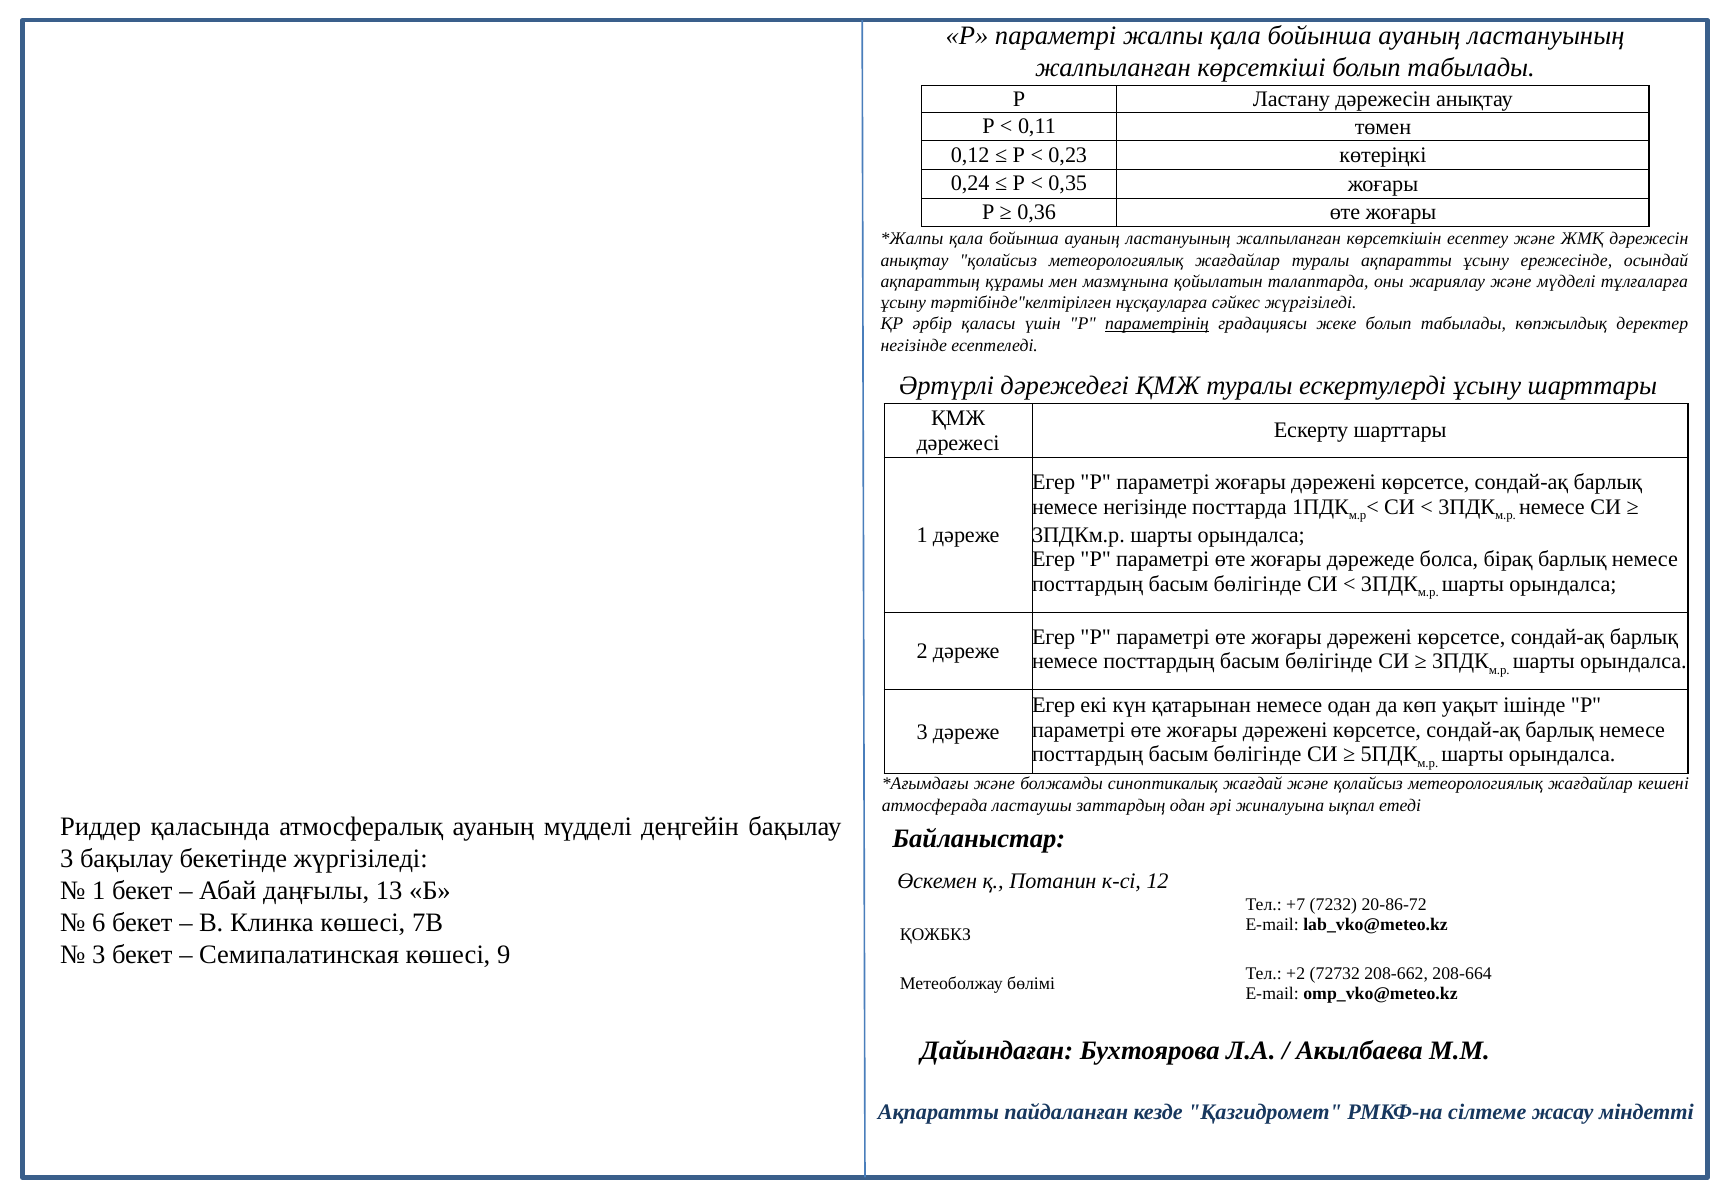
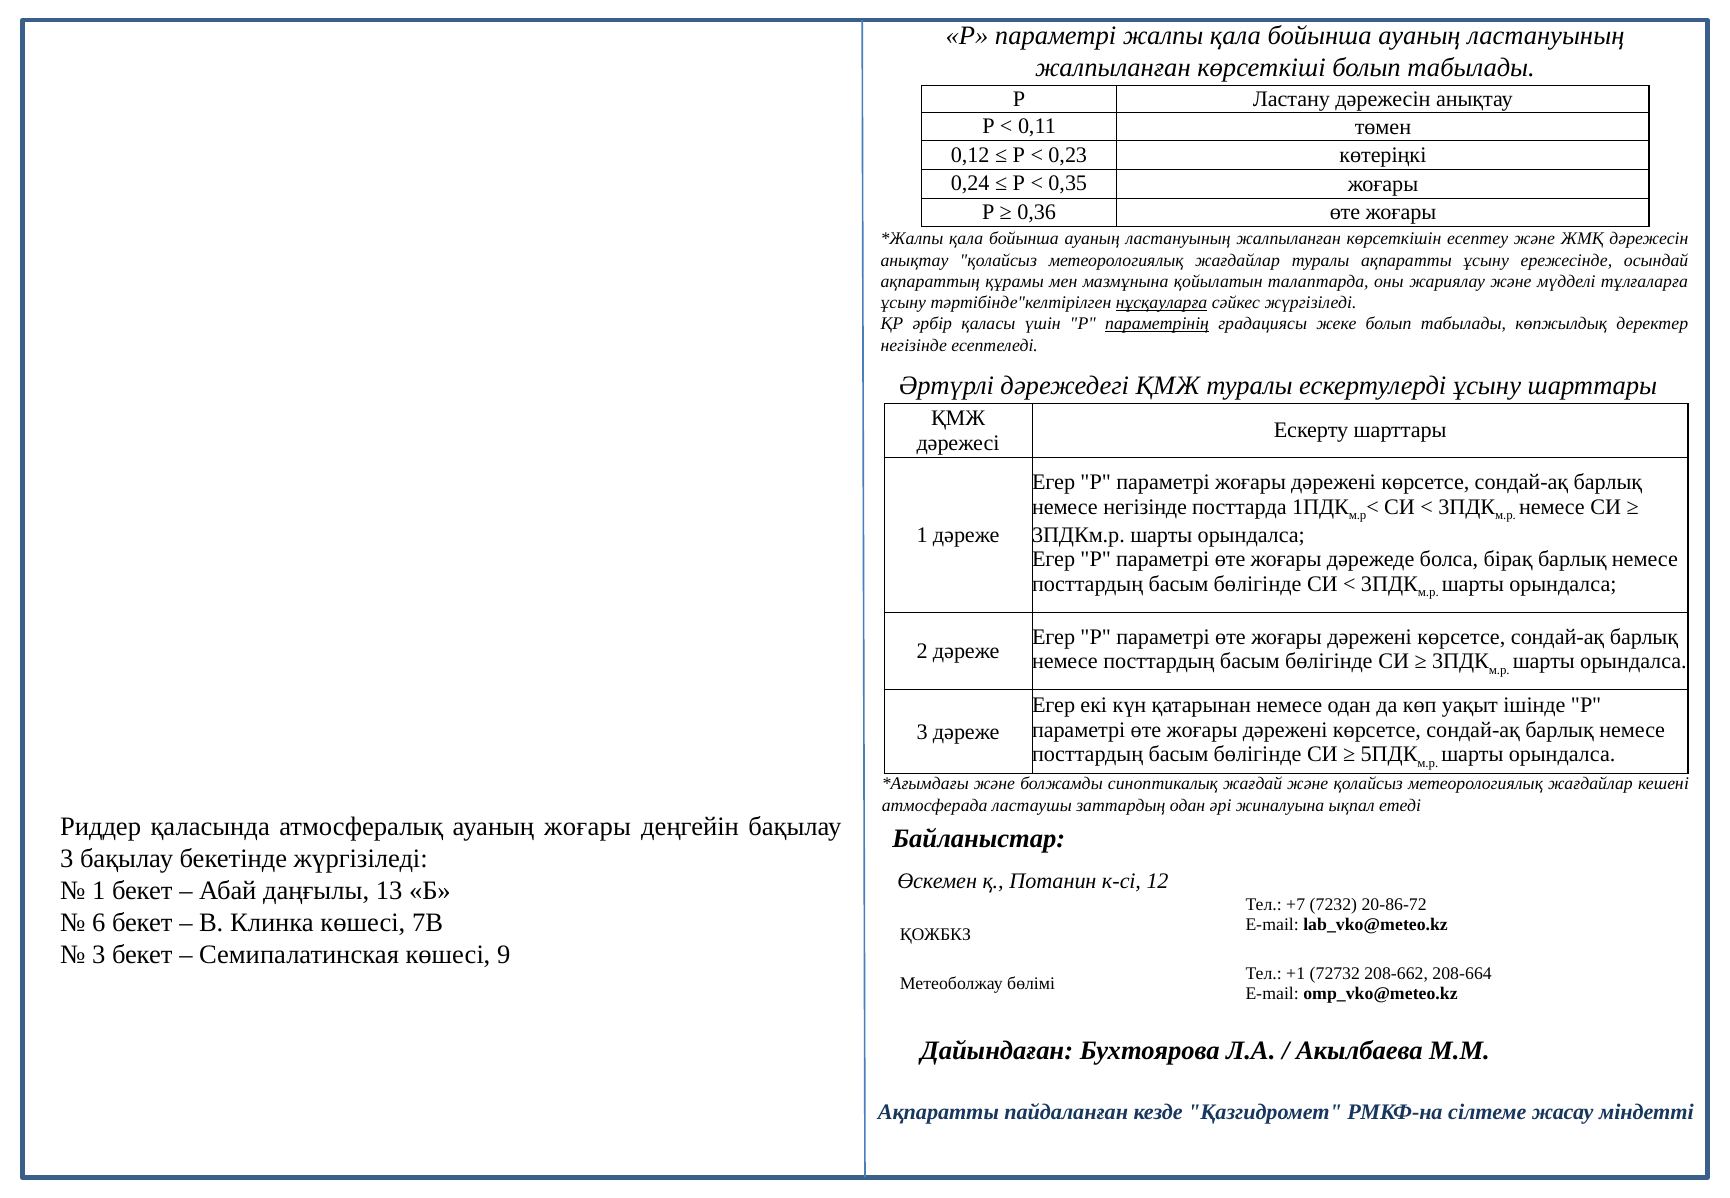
нұсқауларға underline: none -> present
ауаның мүдделі: мүдделі -> жоғары
+2: +2 -> +1
